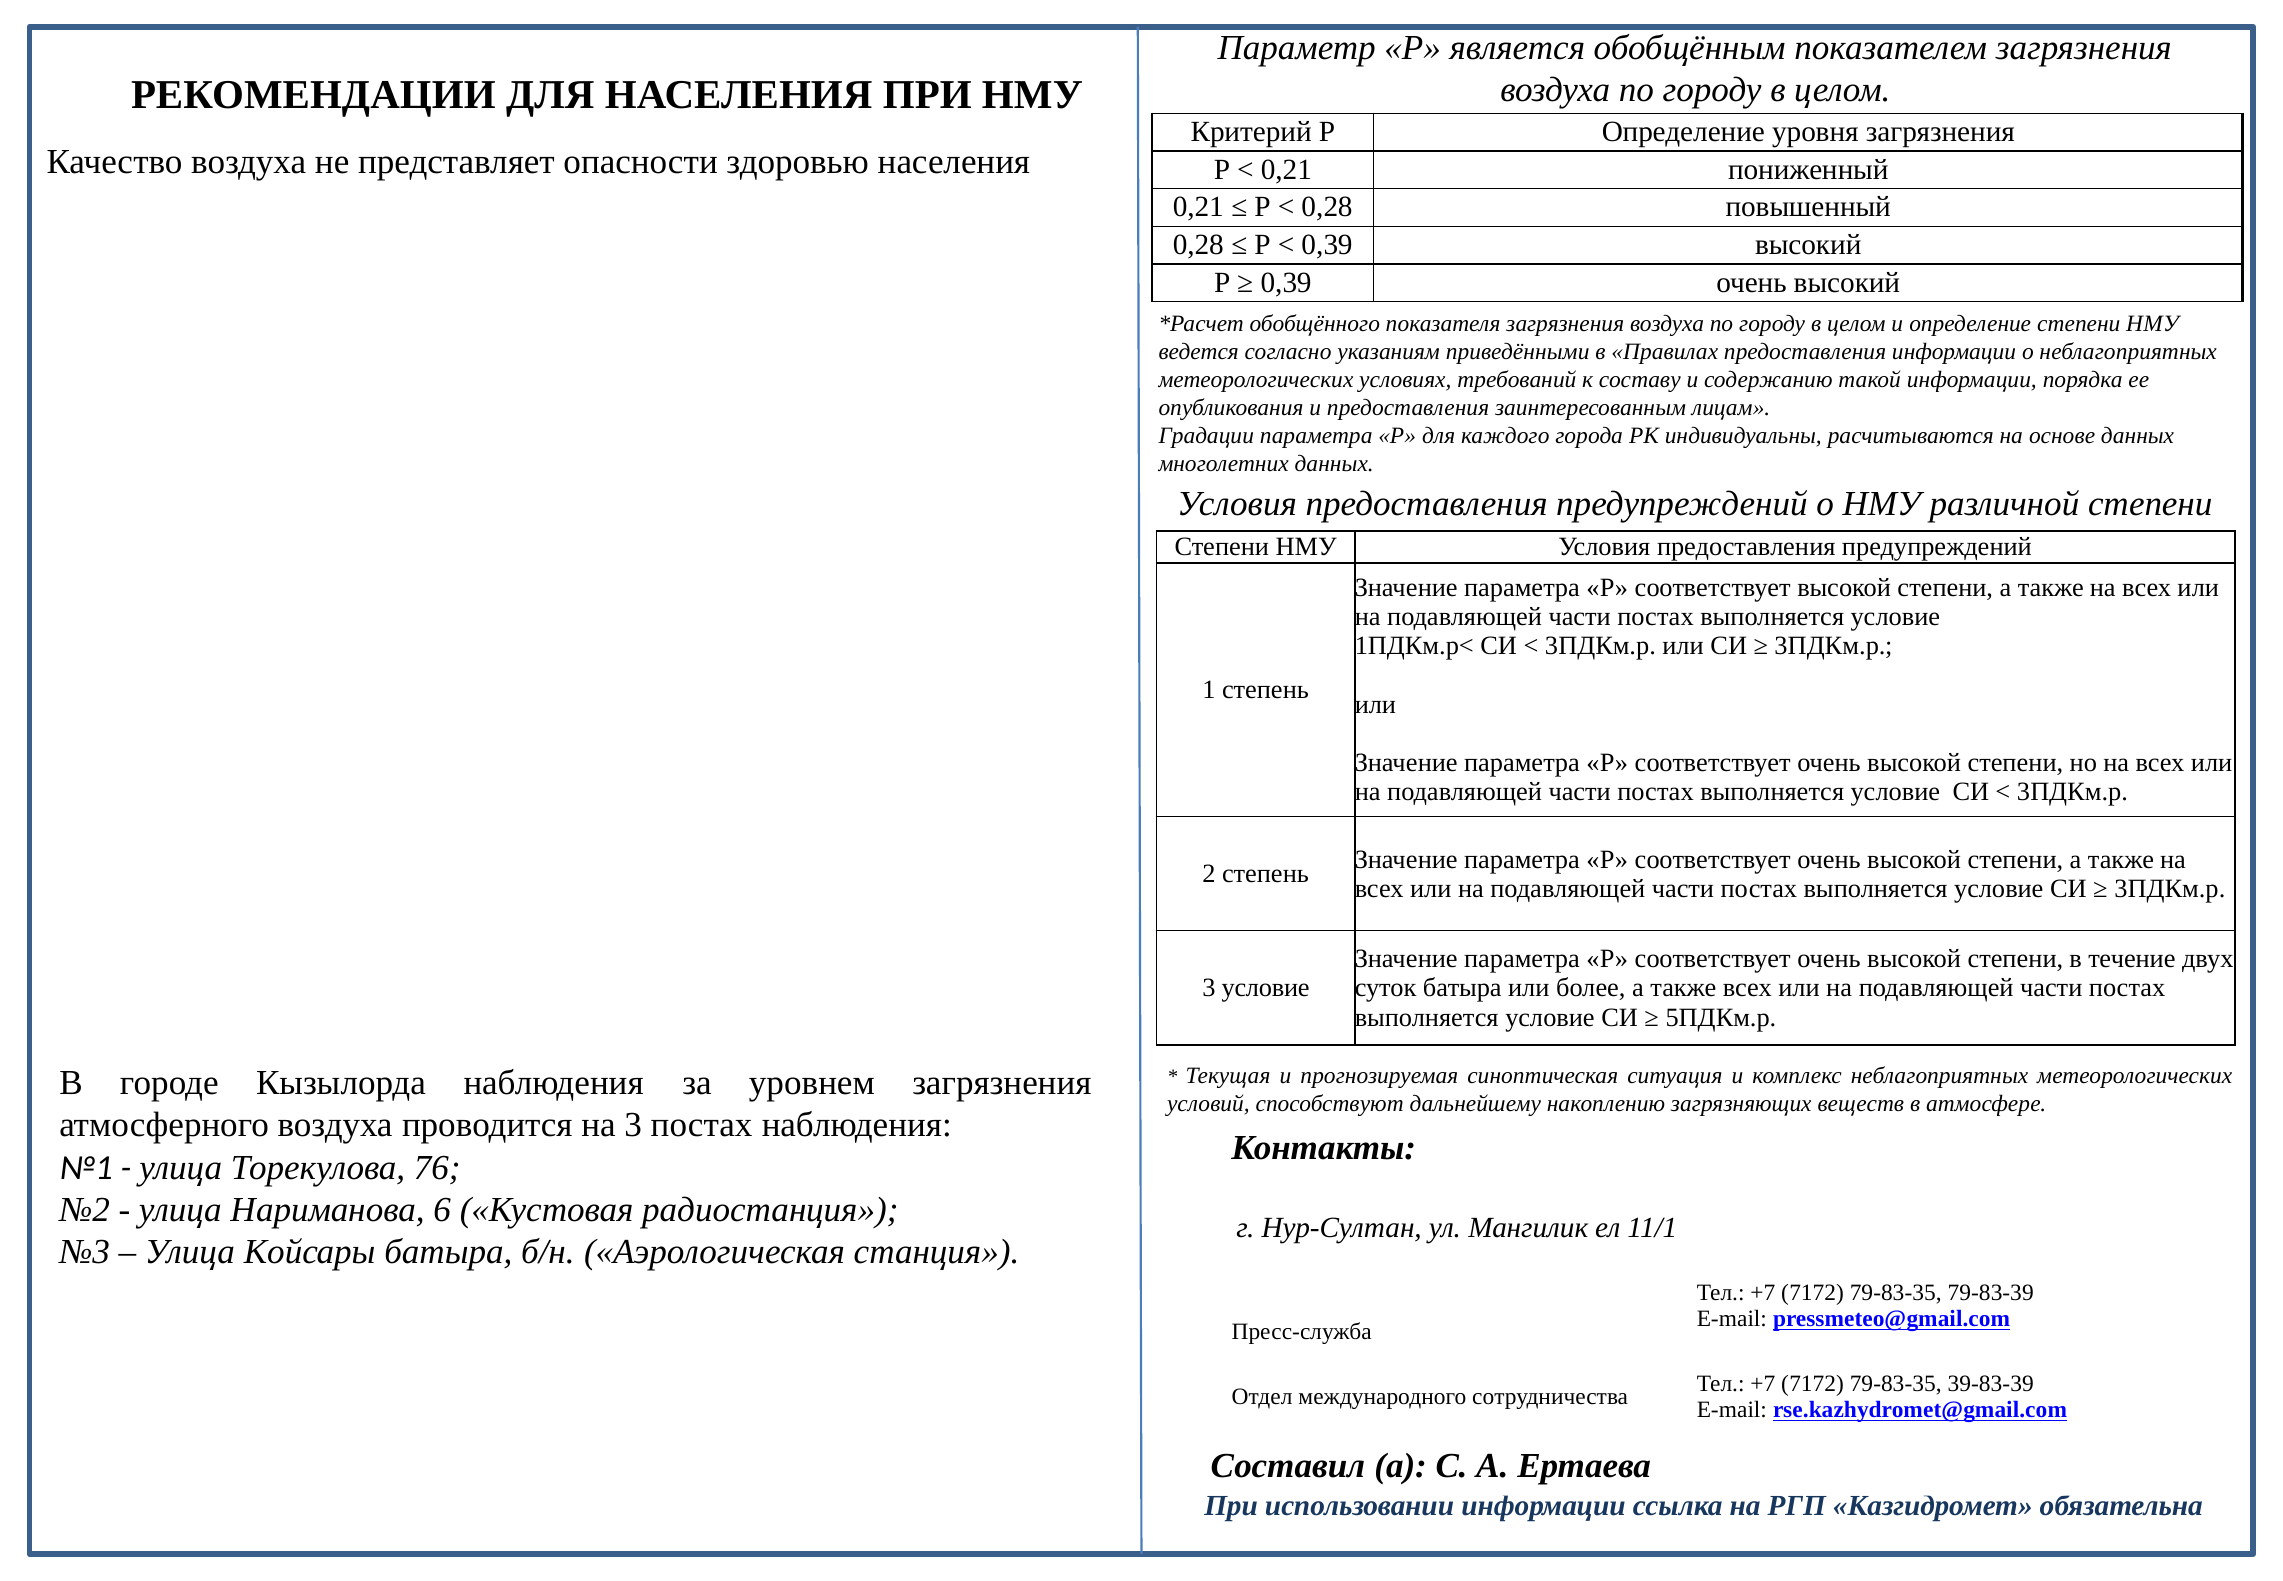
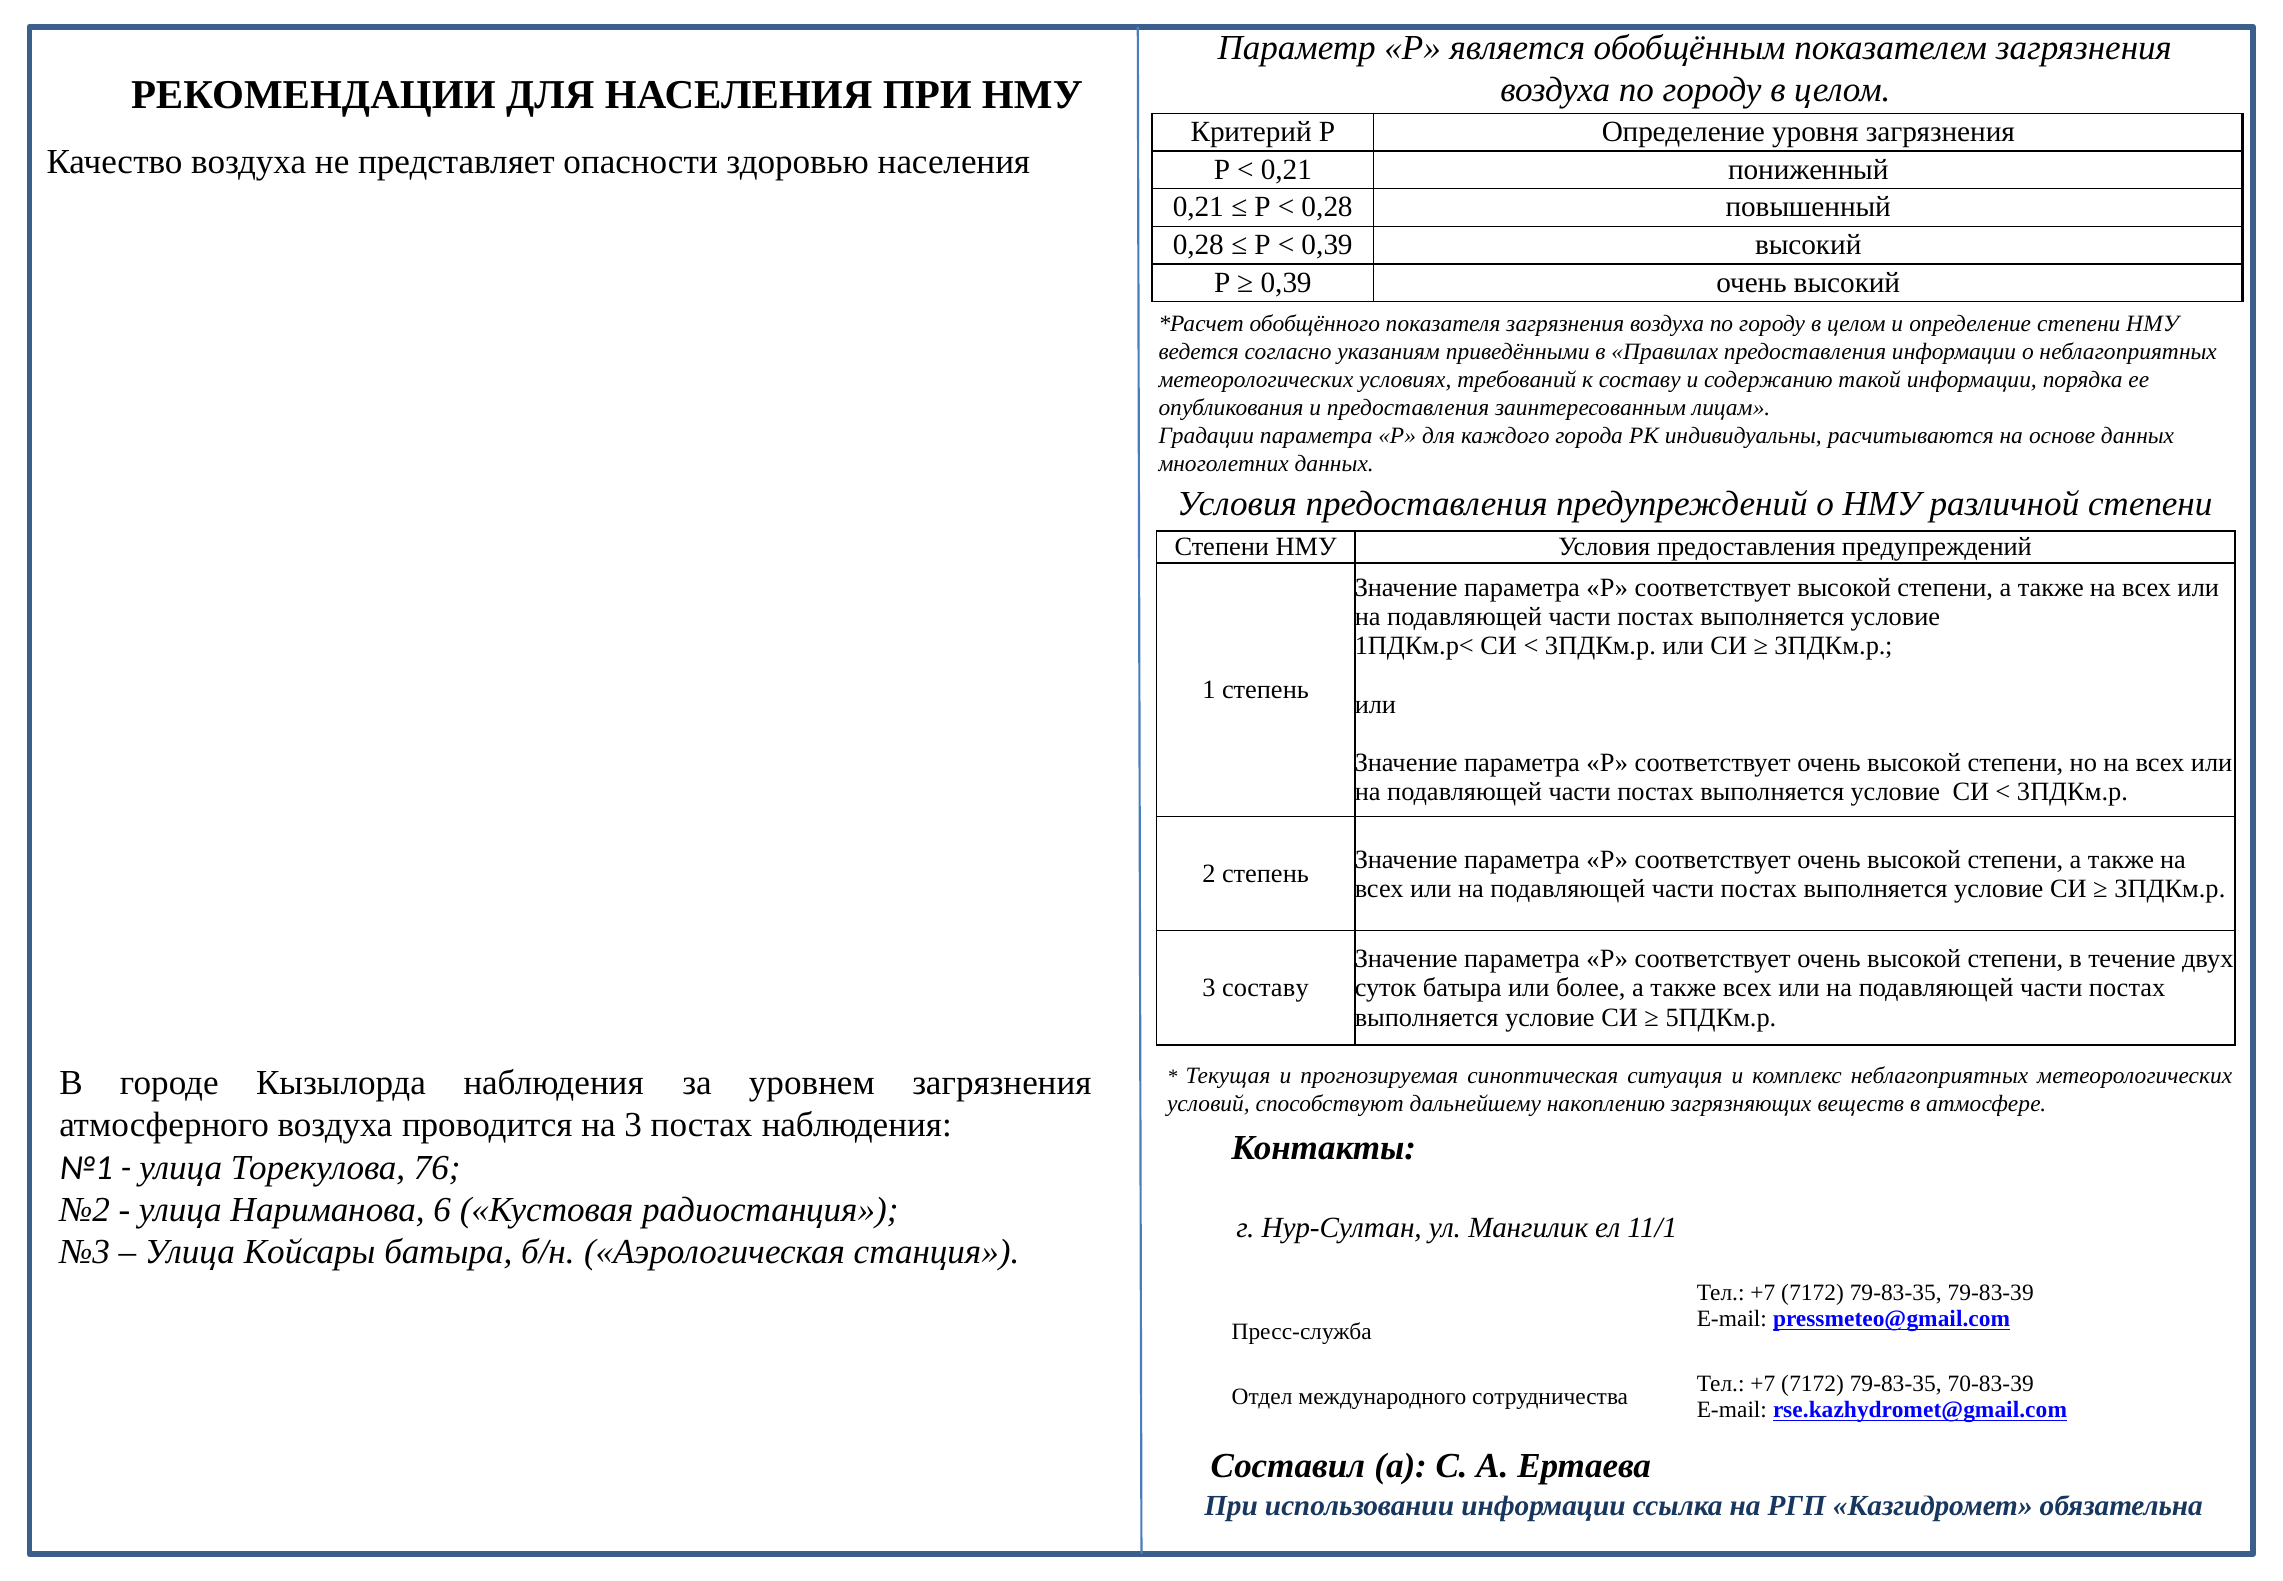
3 условие: условие -> составу
39-83-39: 39-83-39 -> 70-83-39
